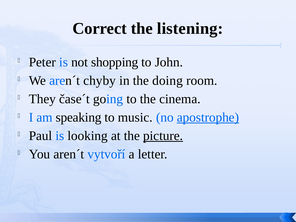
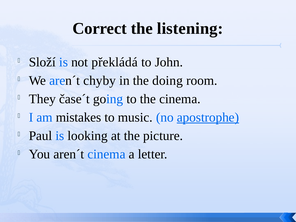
Peter: Peter -> Složí
shopping: shopping -> překládá
speaking: speaking -> mistakes
picture underline: present -> none
aren´t vytvoří: vytvoří -> cinema
